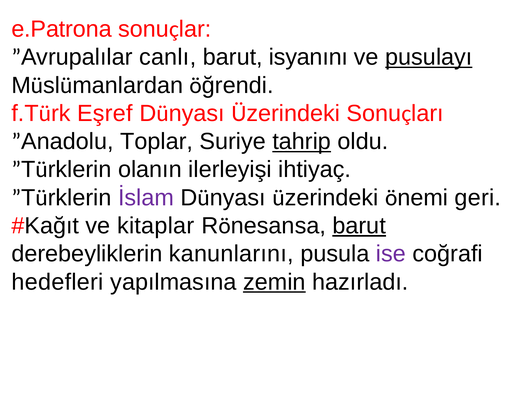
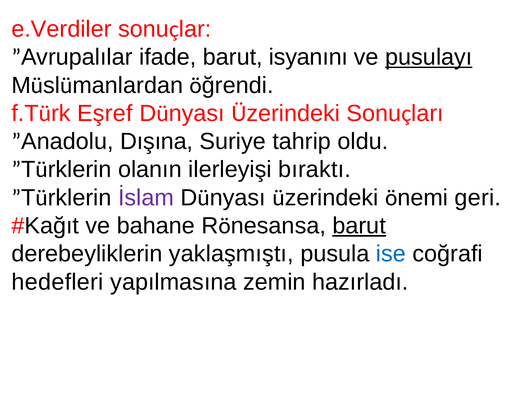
e.Patrona: e.Patrona -> e.Verdiler
canlı: canlı -> ifade
Toplar: Toplar -> Dışına
tahrip underline: present -> none
ihtiyaç: ihtiyaç -> bıraktı
kitaplar: kitaplar -> bahane
kanunlarını: kanunlarını -> yaklaşmıştı
ise colour: purple -> blue
zemin underline: present -> none
